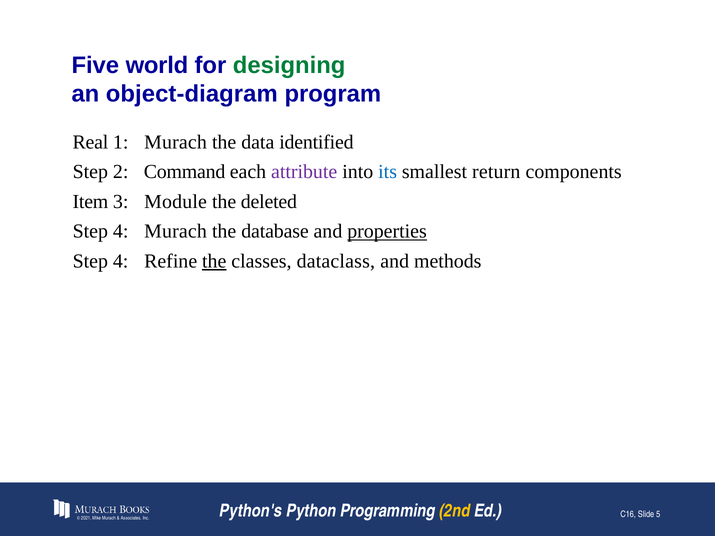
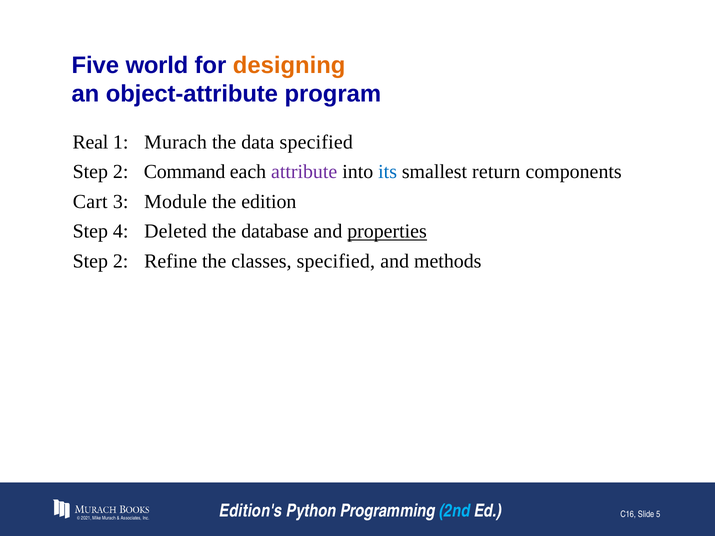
designing colour: green -> orange
object-diagram: object-diagram -> object-attribute
data identified: identified -> specified
Item: Item -> Cart
deleted: deleted -> edition
4 Murach: Murach -> Deleted
4 at (121, 261): 4 -> 2
the at (214, 261) underline: present -> none
classes dataclass: dataclass -> specified
Python's: Python's -> Edition's
2nd colour: yellow -> light blue
